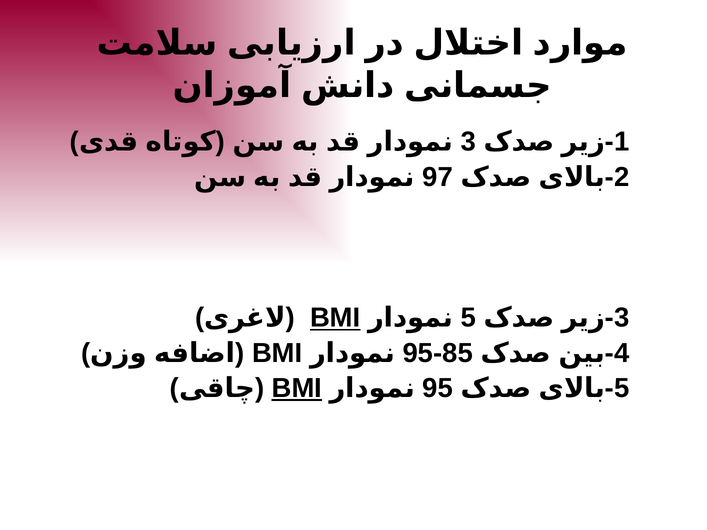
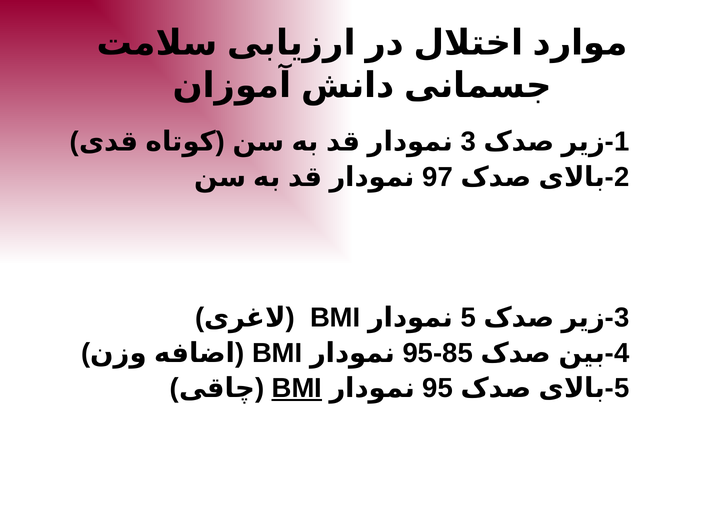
BMI at (335, 318) underline: present -> none
